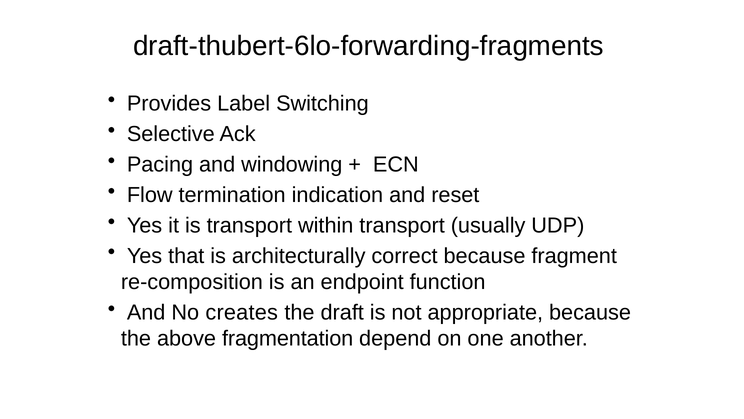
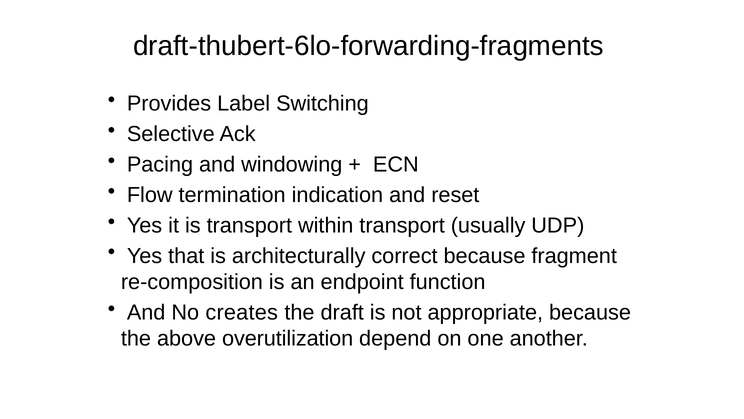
fragmentation: fragmentation -> overutilization
